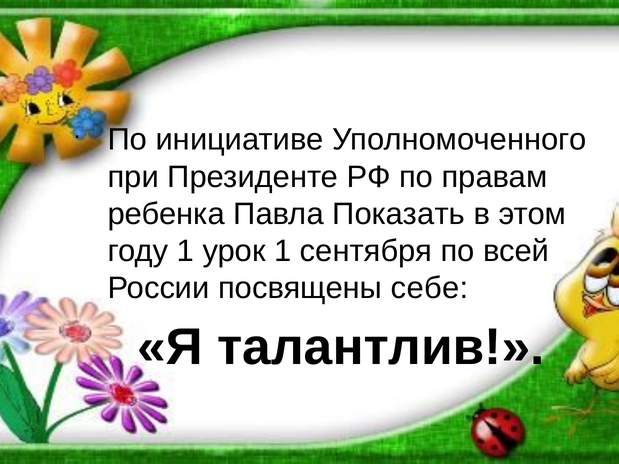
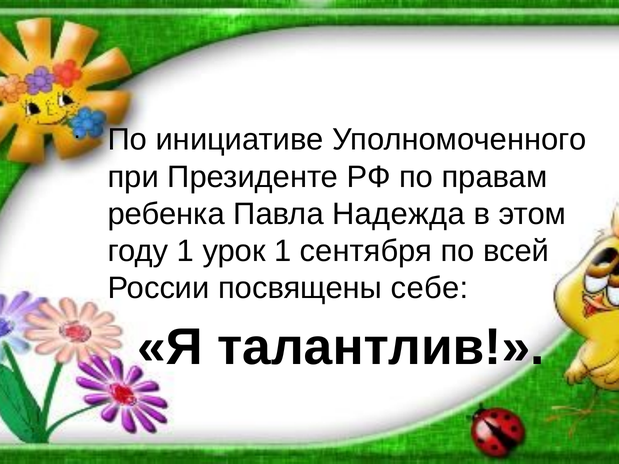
Показать: Показать -> Надежда
